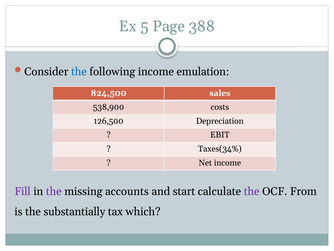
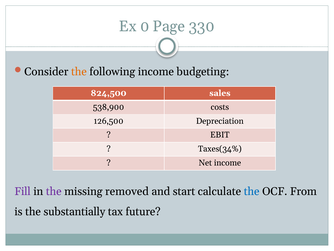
5: 5 -> 0
388: 388 -> 330
the at (79, 72) colour: blue -> orange
emulation: emulation -> budgeting
accounts: accounts -> removed
the at (252, 191) colour: purple -> blue
which: which -> future
